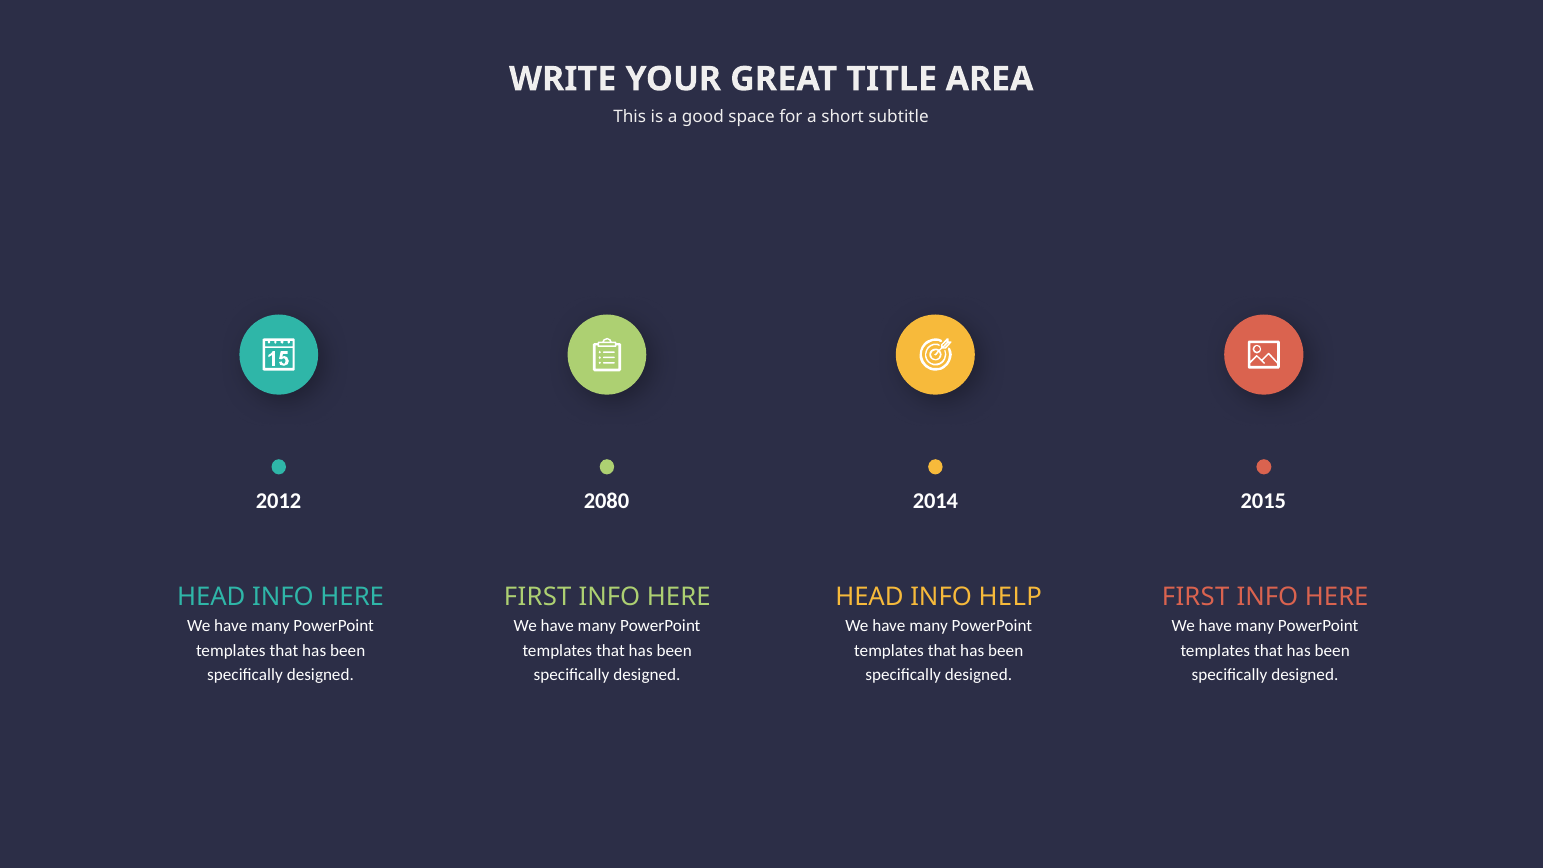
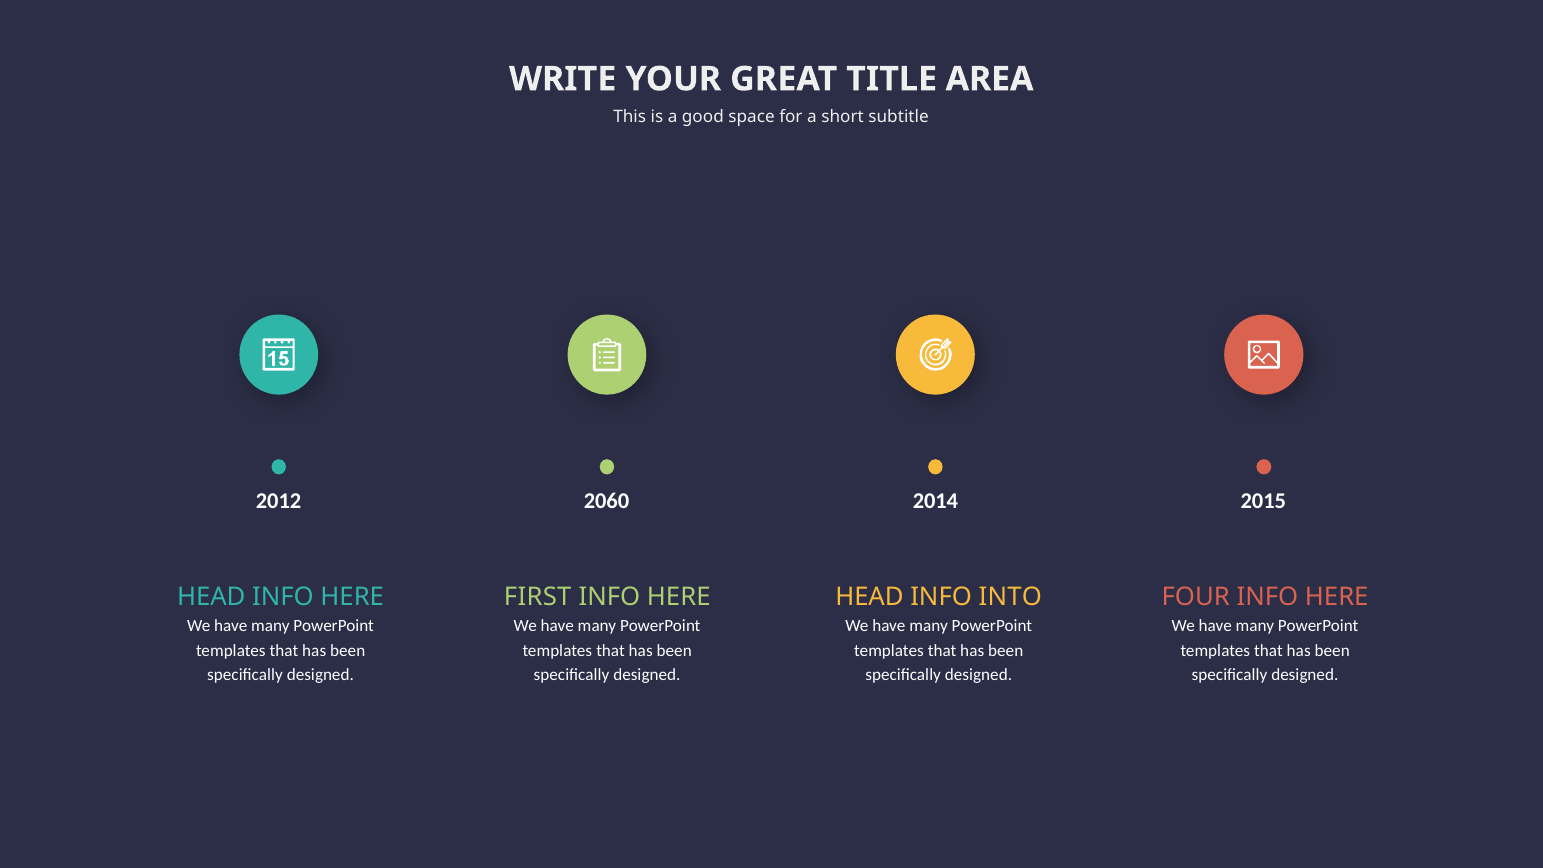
2080: 2080 -> 2060
HELP: HELP -> INTO
FIRST at (1196, 596): FIRST -> FOUR
